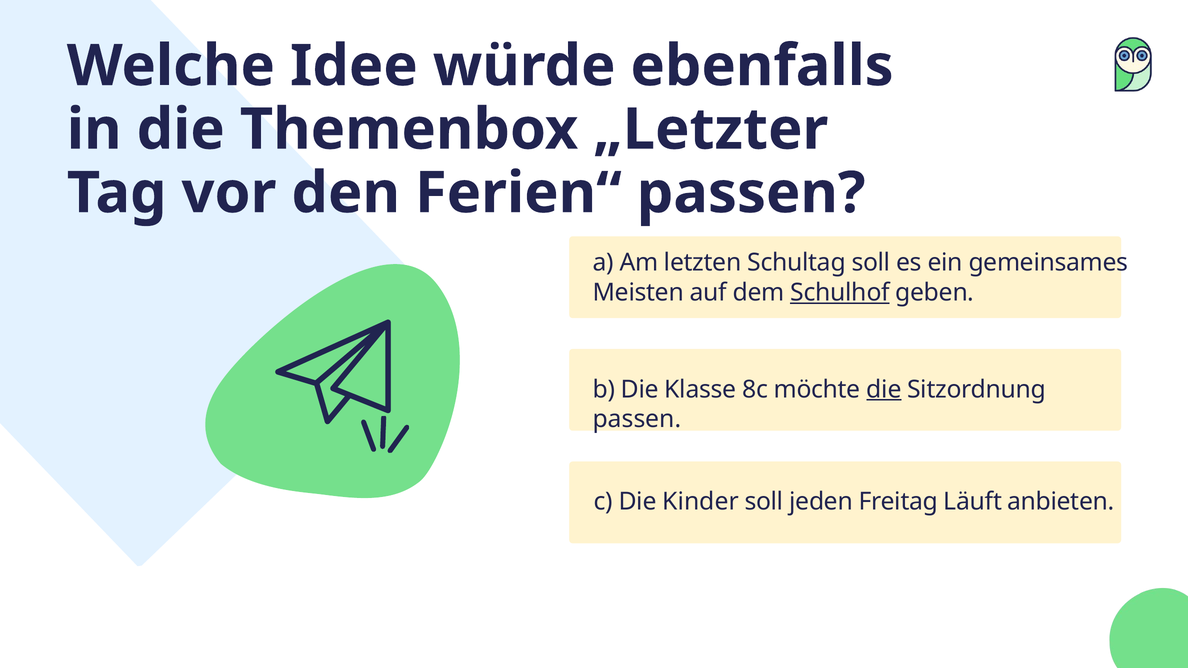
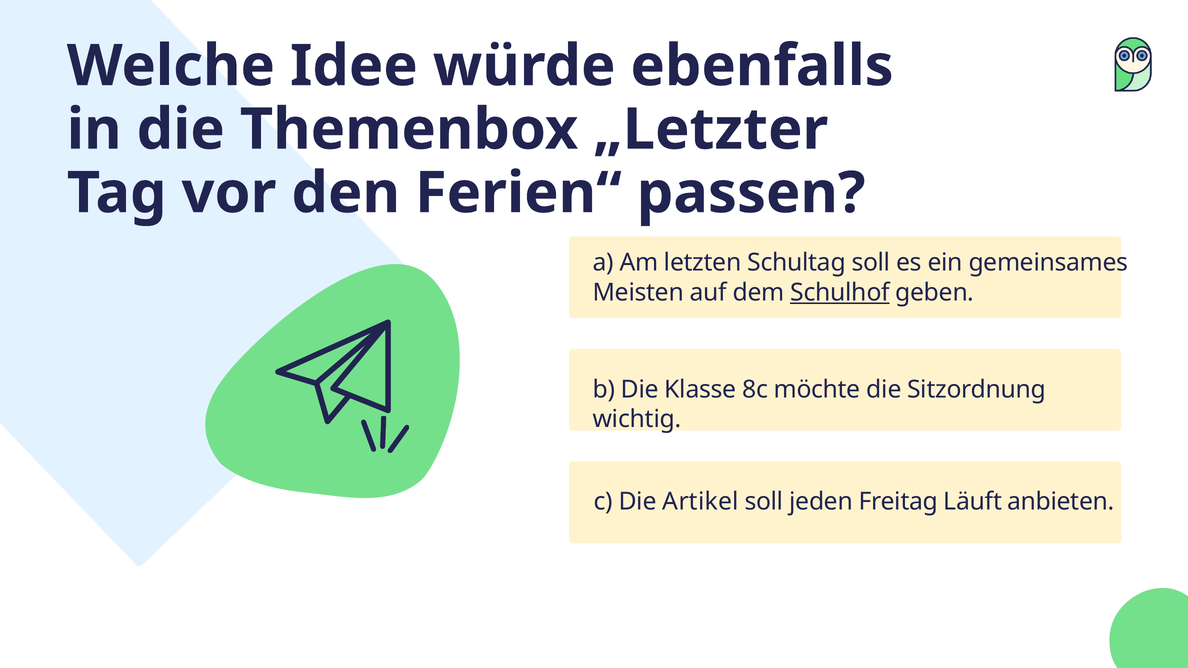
die at (884, 389) underline: present -> none
passen at (637, 419): passen -> wichtig
Kinder: Kinder -> Artikel
